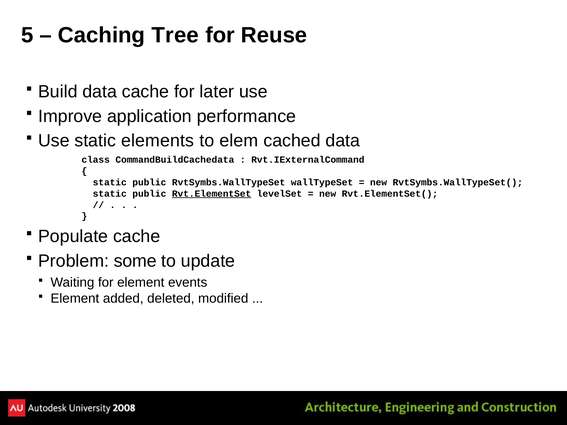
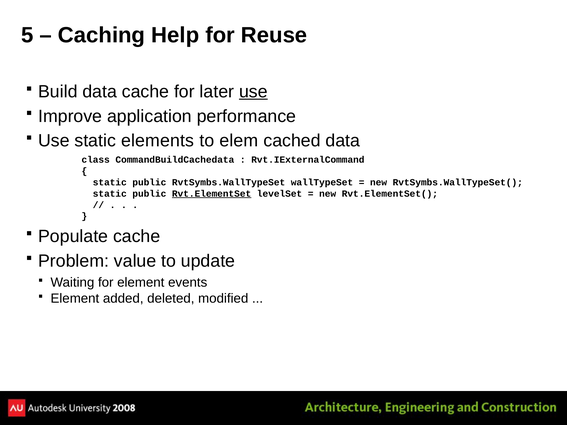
Tree: Tree -> Help
use at (253, 92) underline: none -> present
some: some -> value
